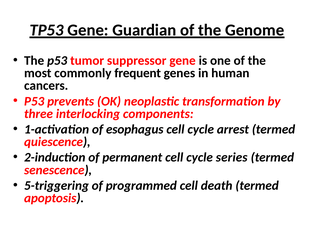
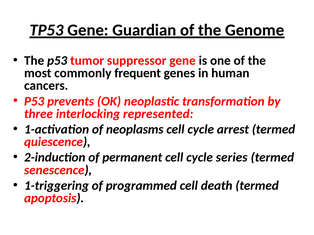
components: components -> represented
esophagus: esophagus -> neoplasms
5-triggering: 5-triggering -> 1-triggering
